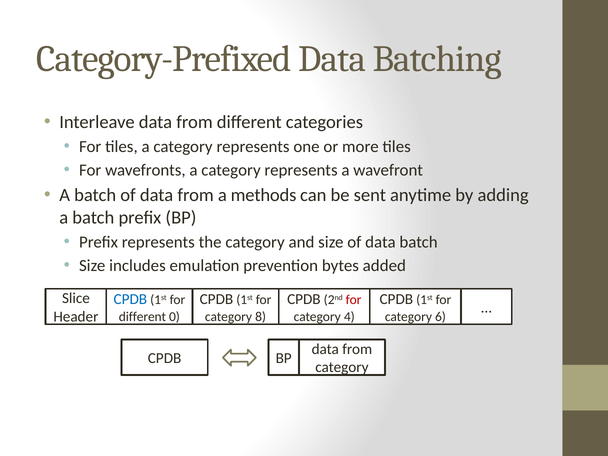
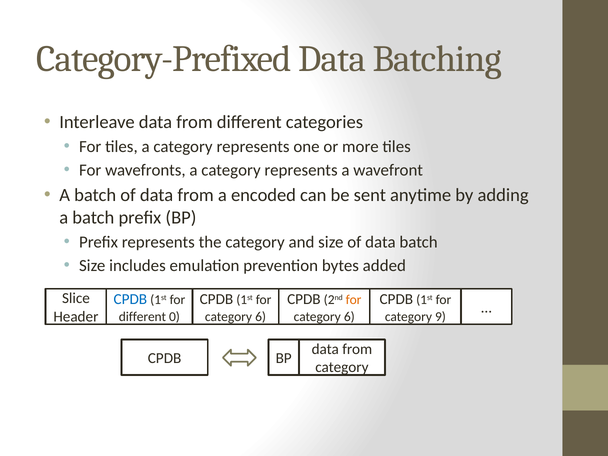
methods: methods -> encoded
for at (354, 300) colour: red -> orange
8 at (261, 317): 8 -> 6
4 at (349, 317): 4 -> 6
6: 6 -> 9
